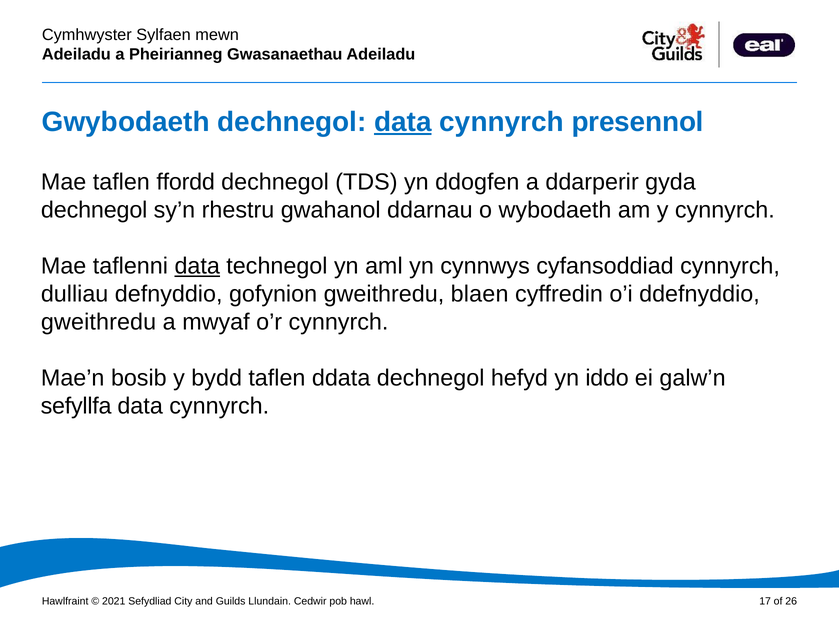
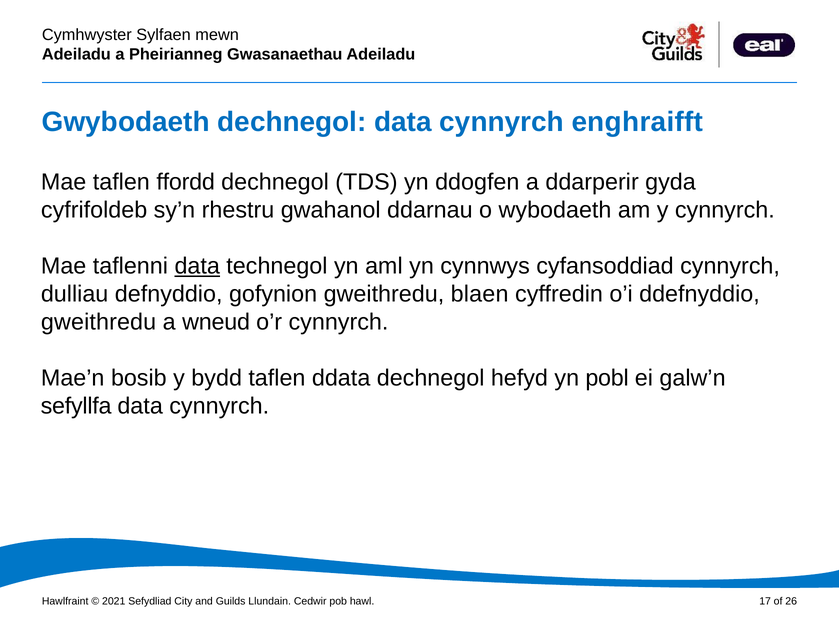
data at (403, 122) underline: present -> none
presennol: presennol -> enghraifft
dechnegol at (94, 210): dechnegol -> cyfrifoldeb
mwyaf: mwyaf -> wneud
iddo: iddo -> pobl
